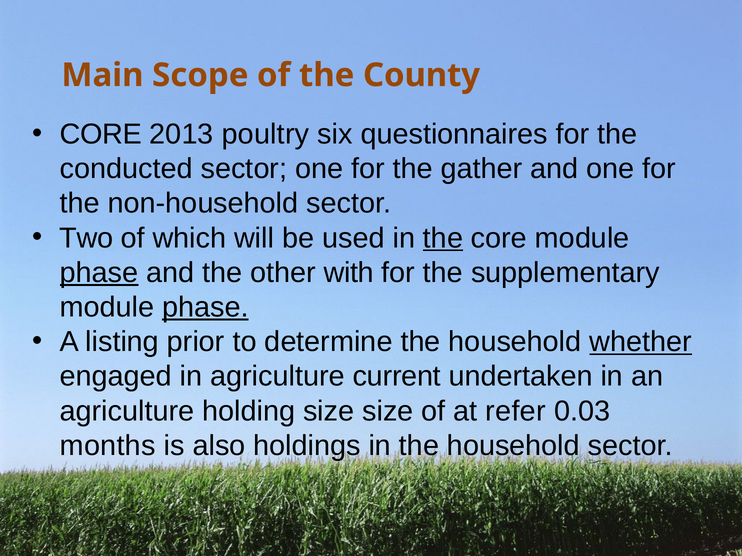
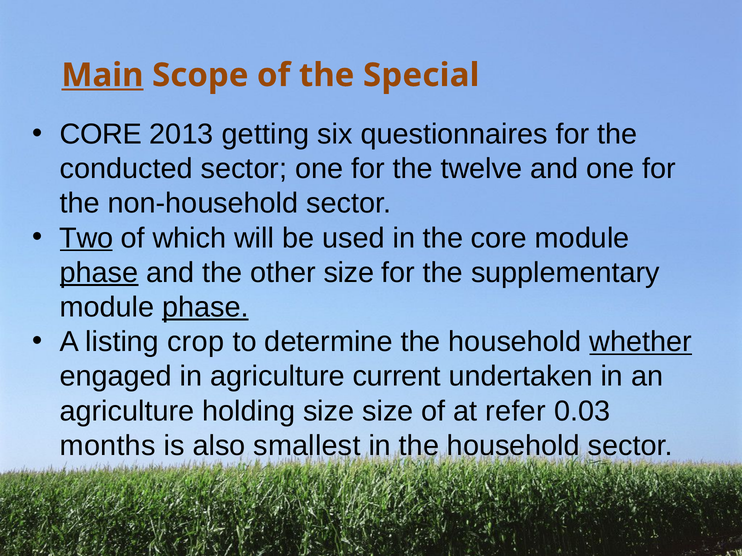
Main underline: none -> present
County: County -> Special
poultry: poultry -> getting
gather: gather -> twelve
Two underline: none -> present
the at (443, 238) underline: present -> none
other with: with -> size
prior: prior -> crop
holdings: holdings -> smallest
